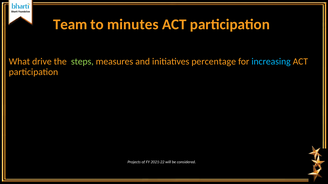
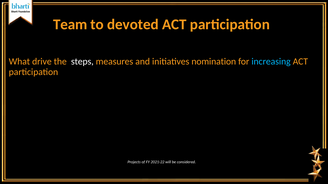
minutes: minutes -> devoted
steps colour: light green -> white
percentage: percentage -> nomination
